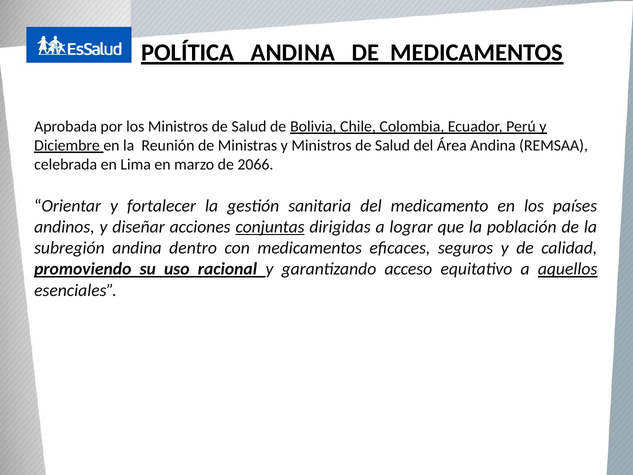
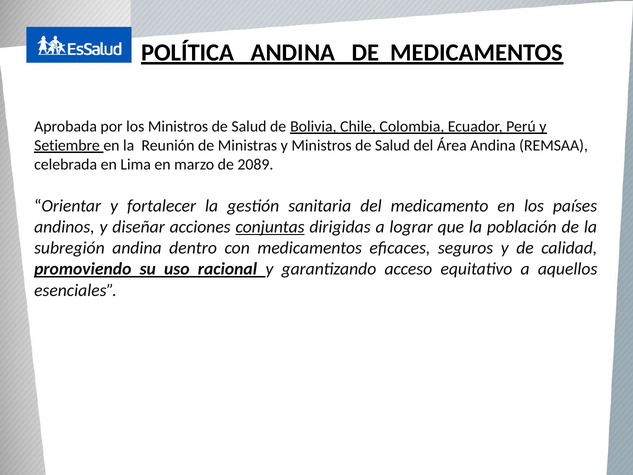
Diciembre: Diciembre -> Setiembre
2066: 2066 -> 2089
aquellos underline: present -> none
